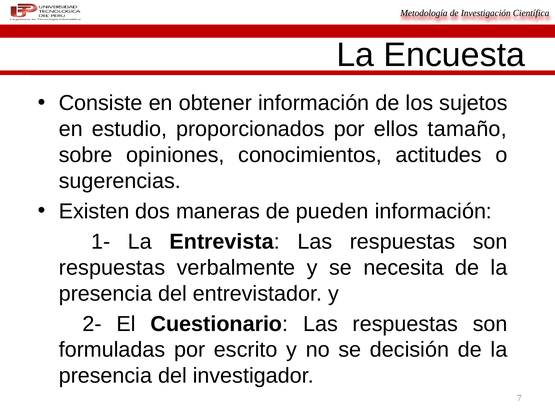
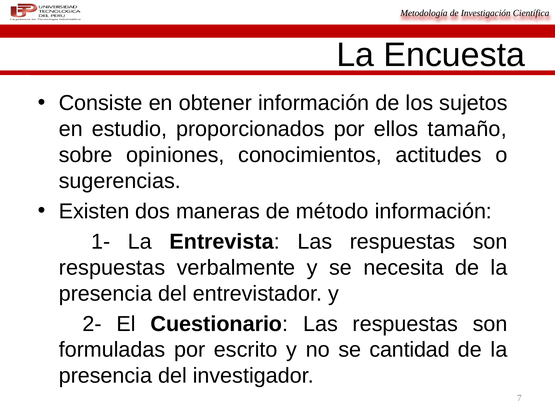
pueden: pueden -> método
decisión: decisión -> cantidad
